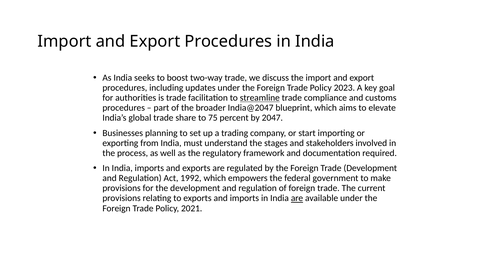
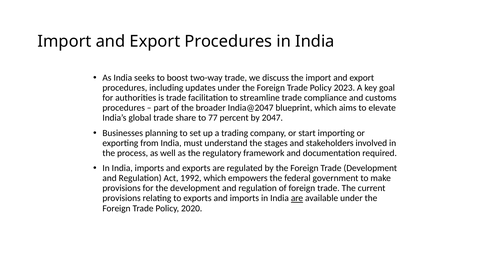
streamline underline: present -> none
75: 75 -> 77
2021: 2021 -> 2020
